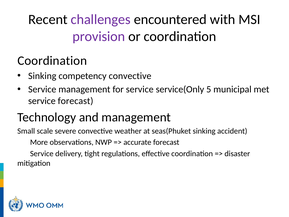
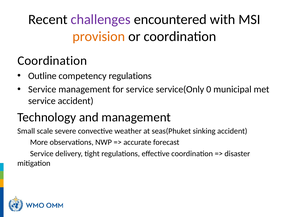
provision colour: purple -> orange
Sinking at (42, 76): Sinking -> Outline
competency convective: convective -> regulations
5: 5 -> 0
service forecast: forecast -> accident
